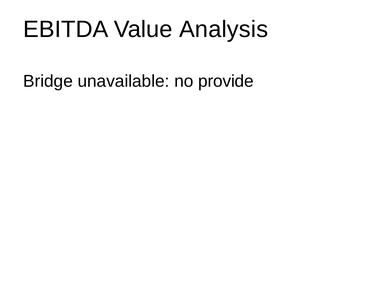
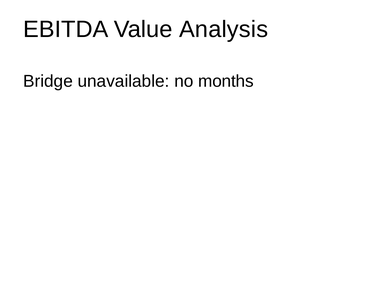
provide: provide -> months
